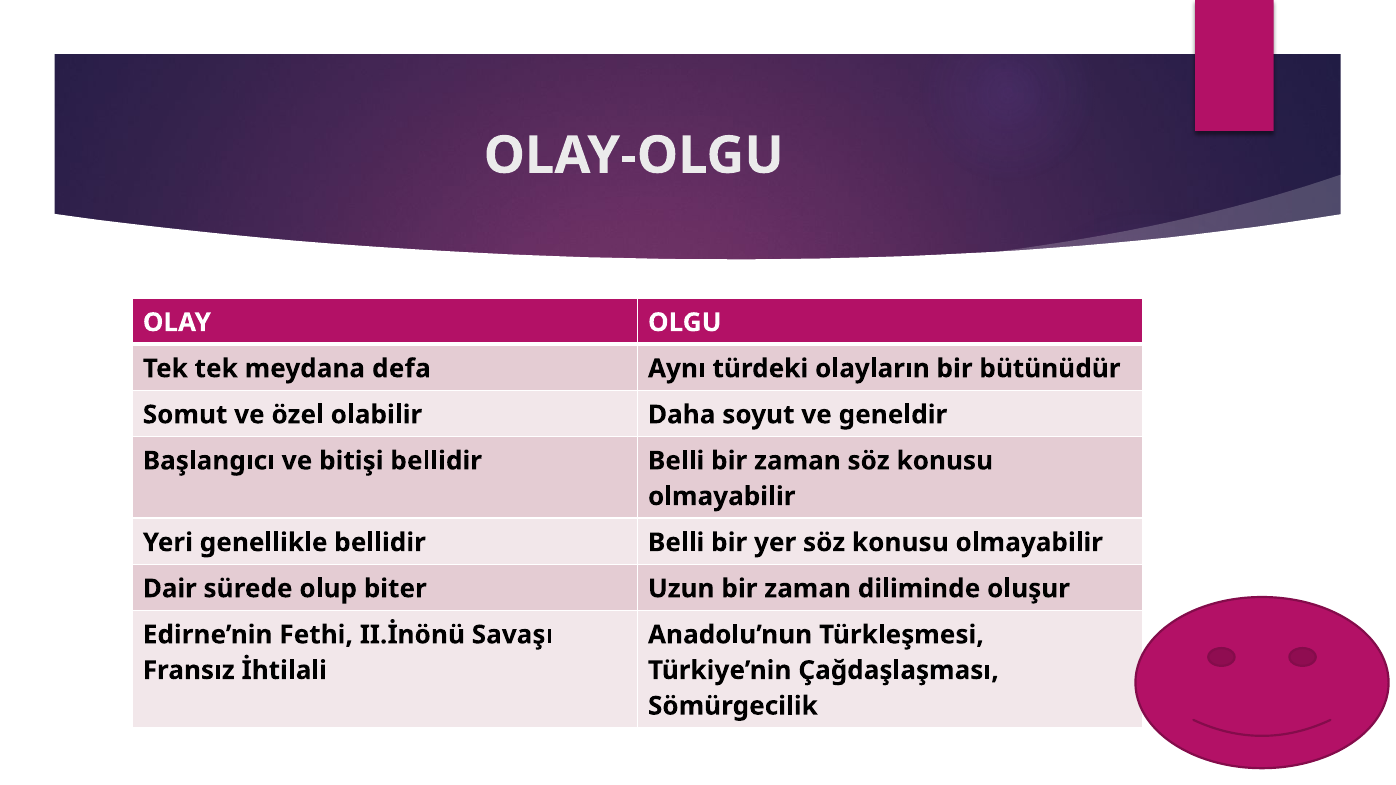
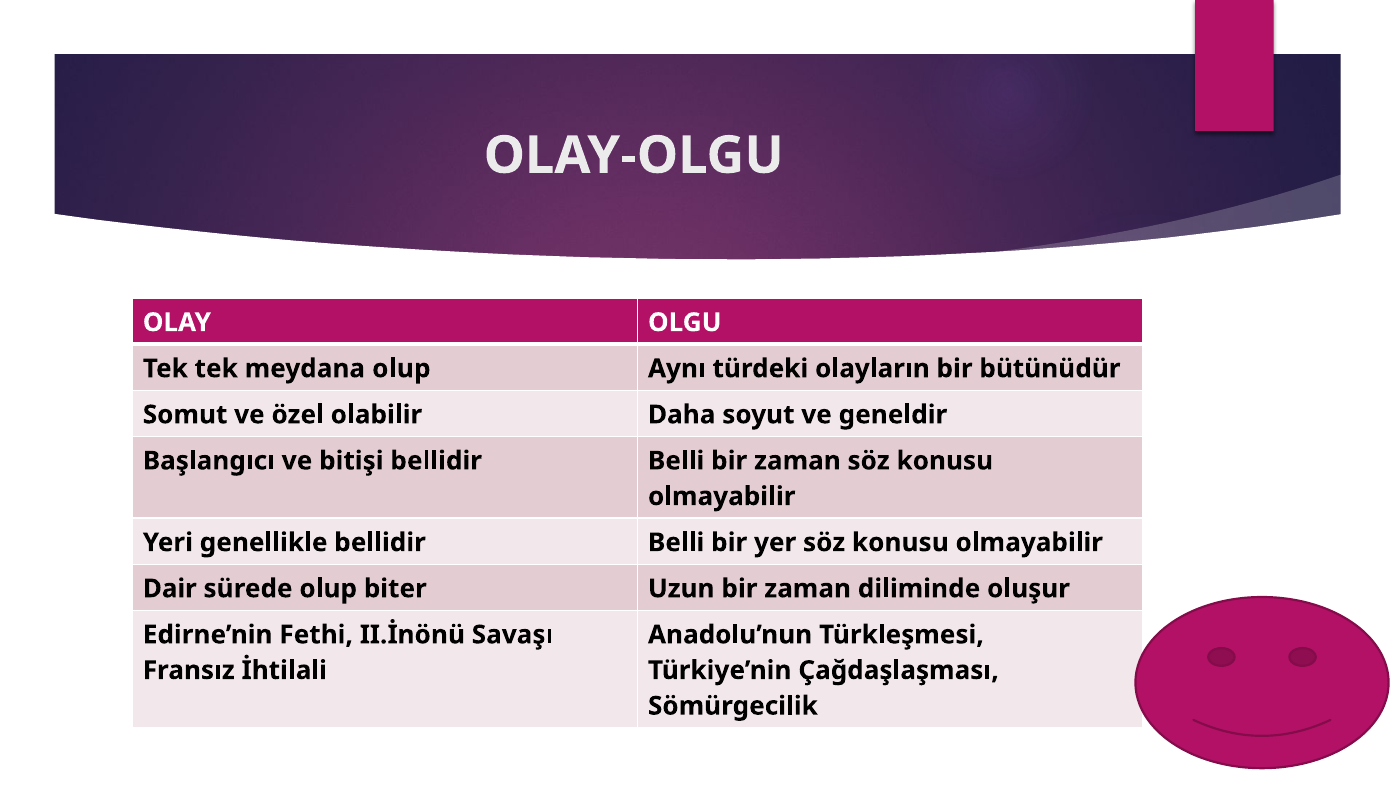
meydana defa: defa -> olup
